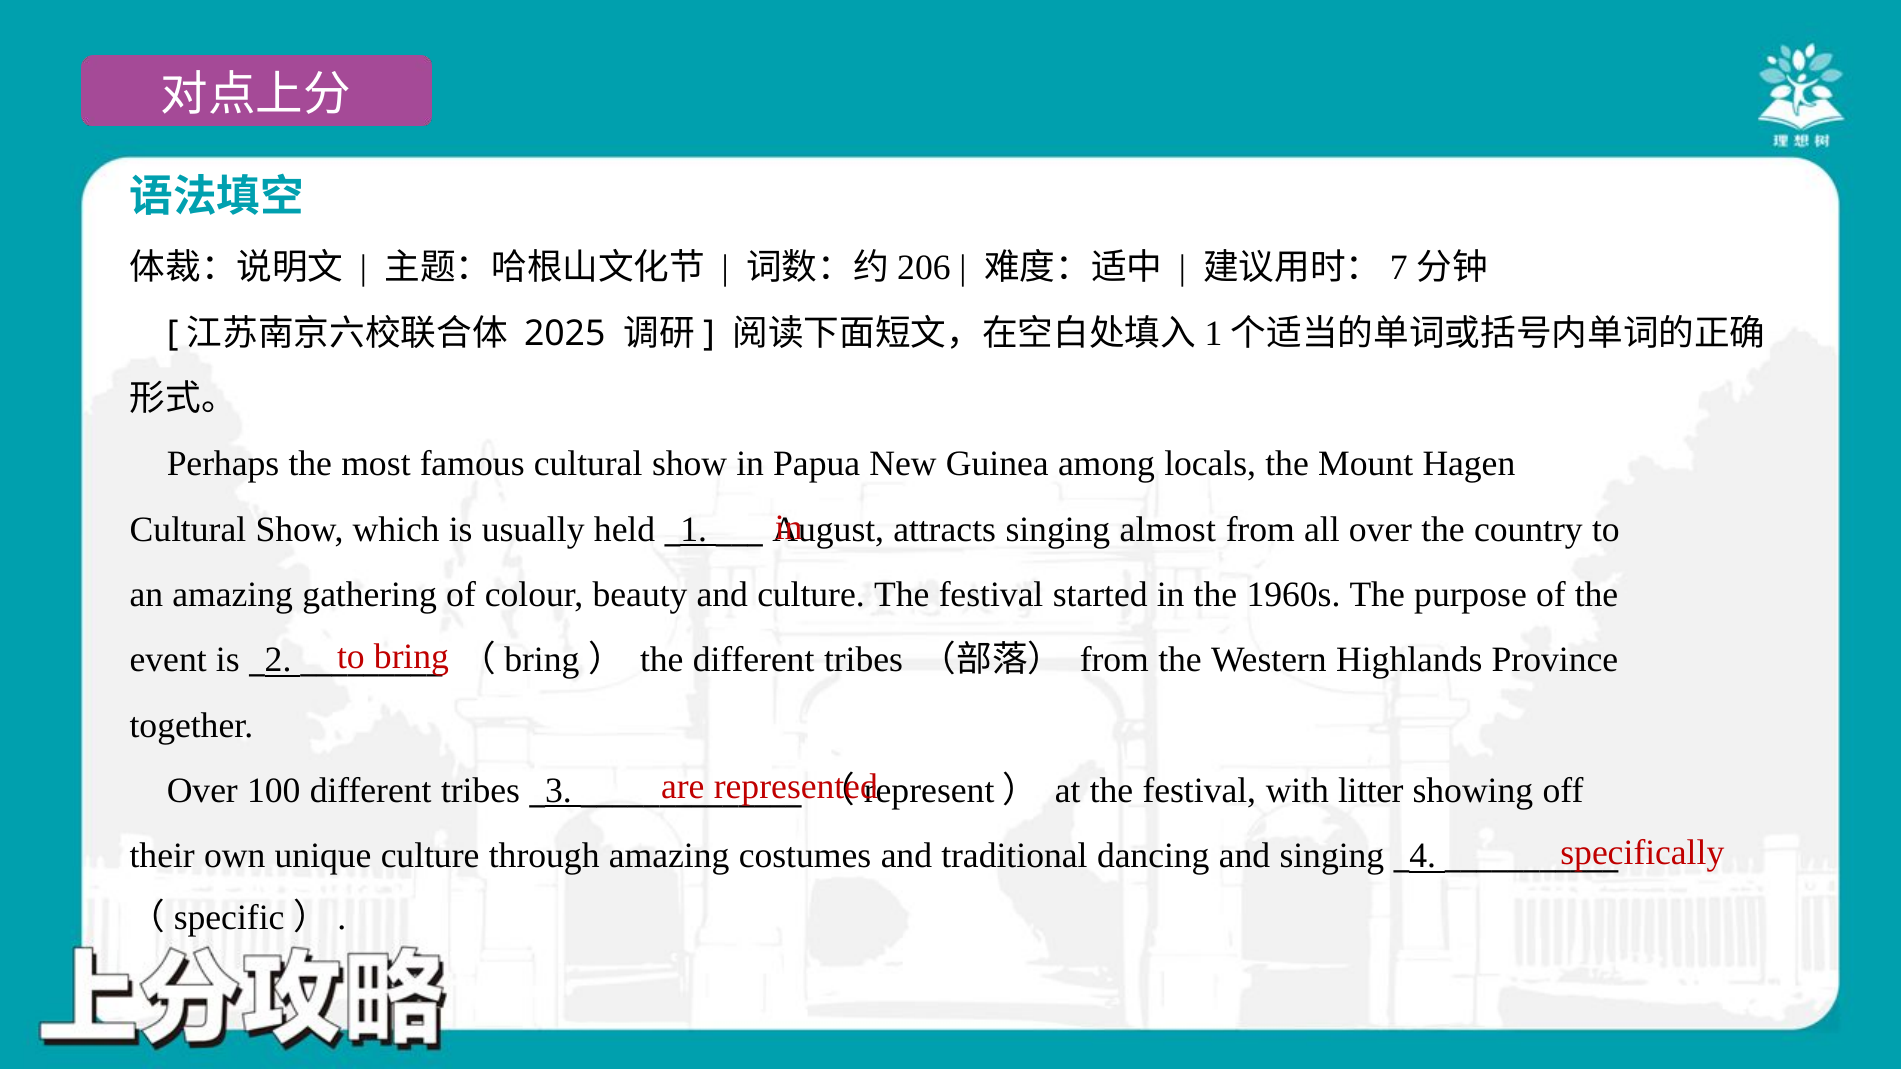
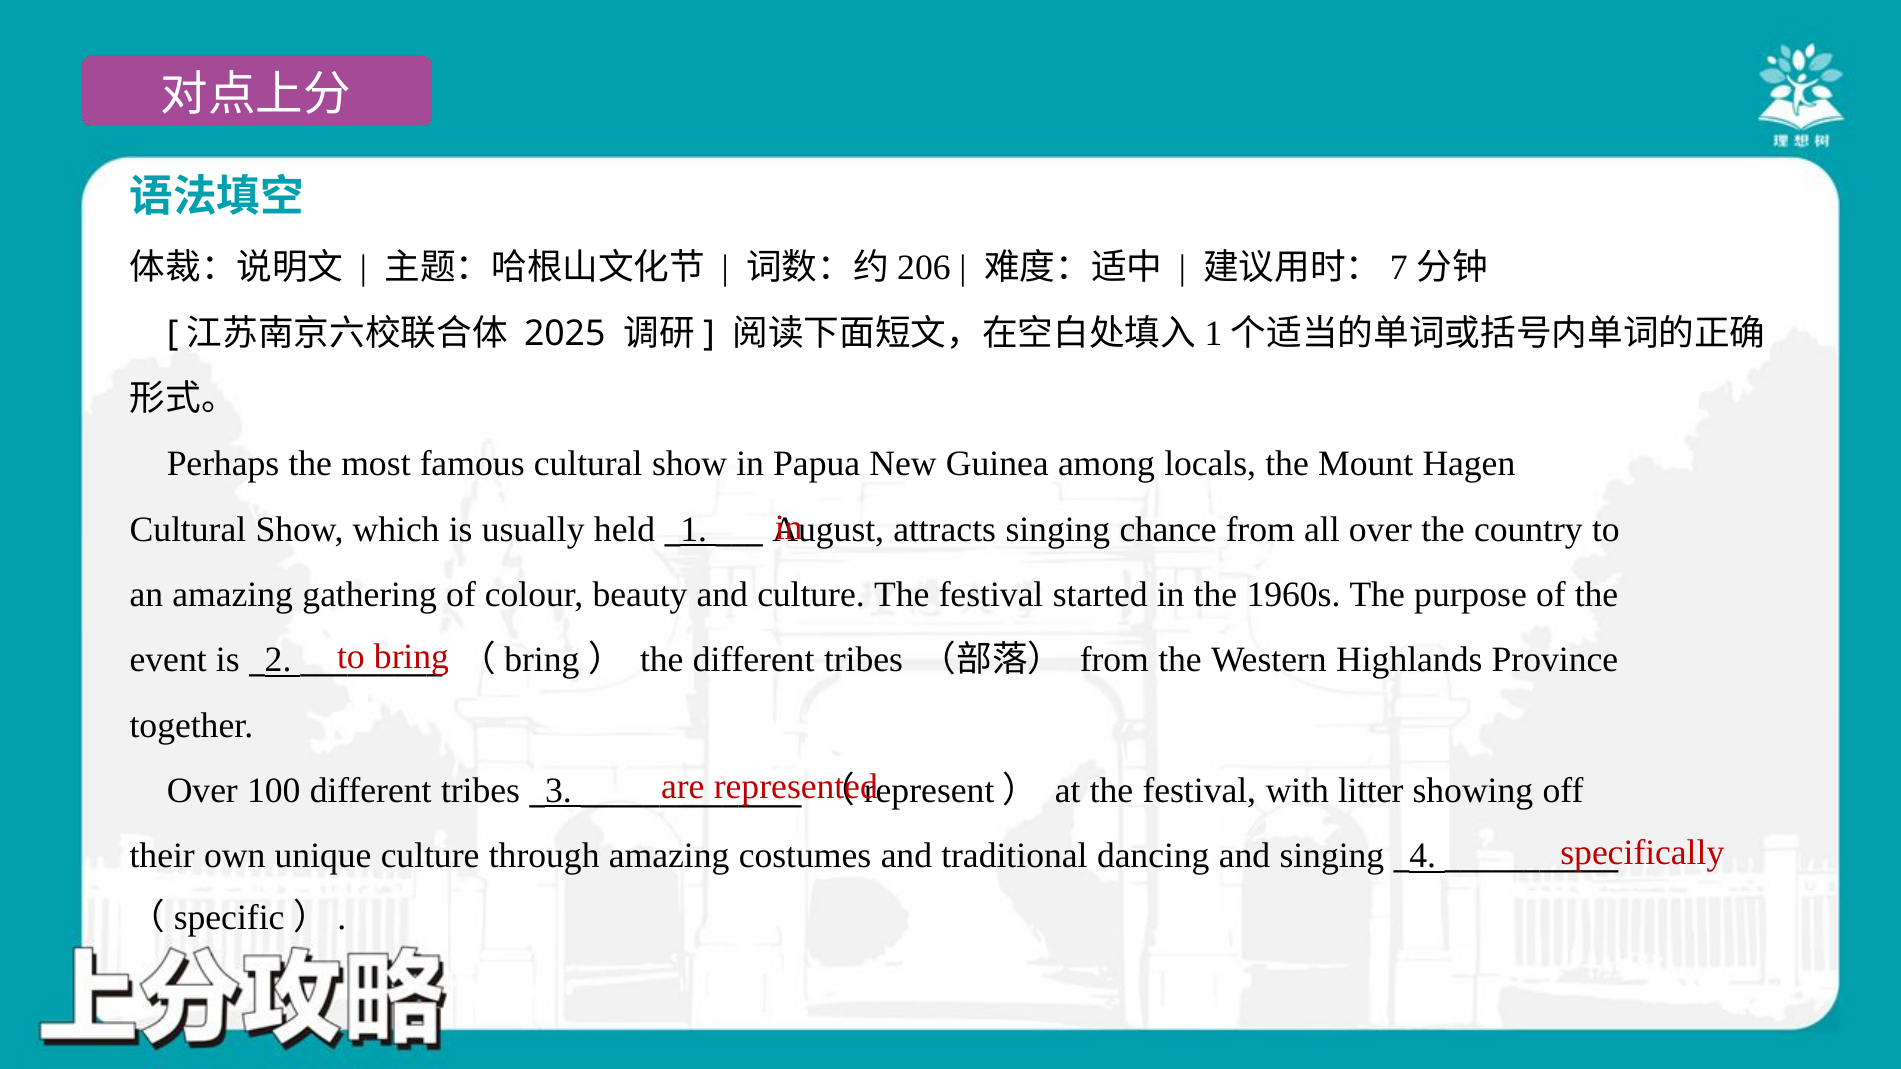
almost: almost -> chance
